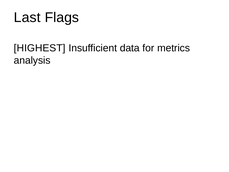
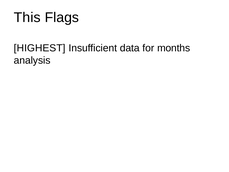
Last: Last -> This
metrics: metrics -> months
